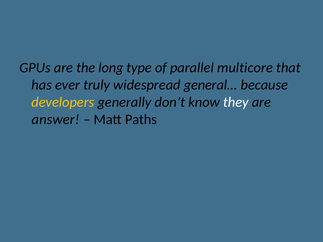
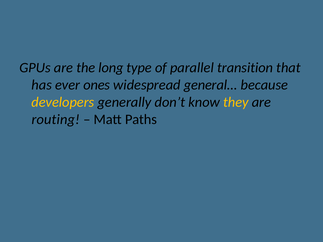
multicore: multicore -> transition
truly: truly -> ones
they colour: white -> yellow
answer: answer -> routing
